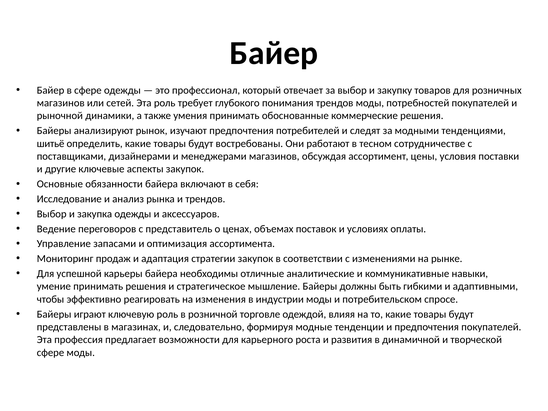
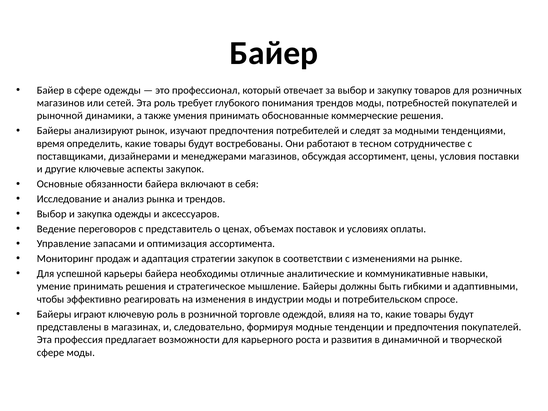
шитьё: шитьё -> время
